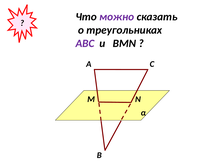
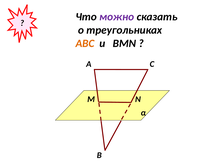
ABC colour: purple -> orange
